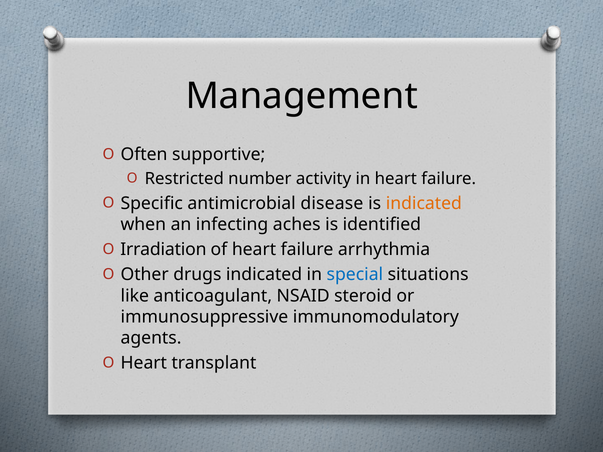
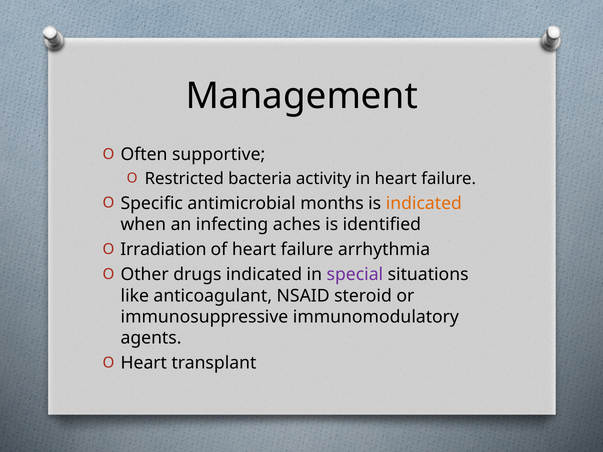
number: number -> bacteria
disease: disease -> months
special colour: blue -> purple
